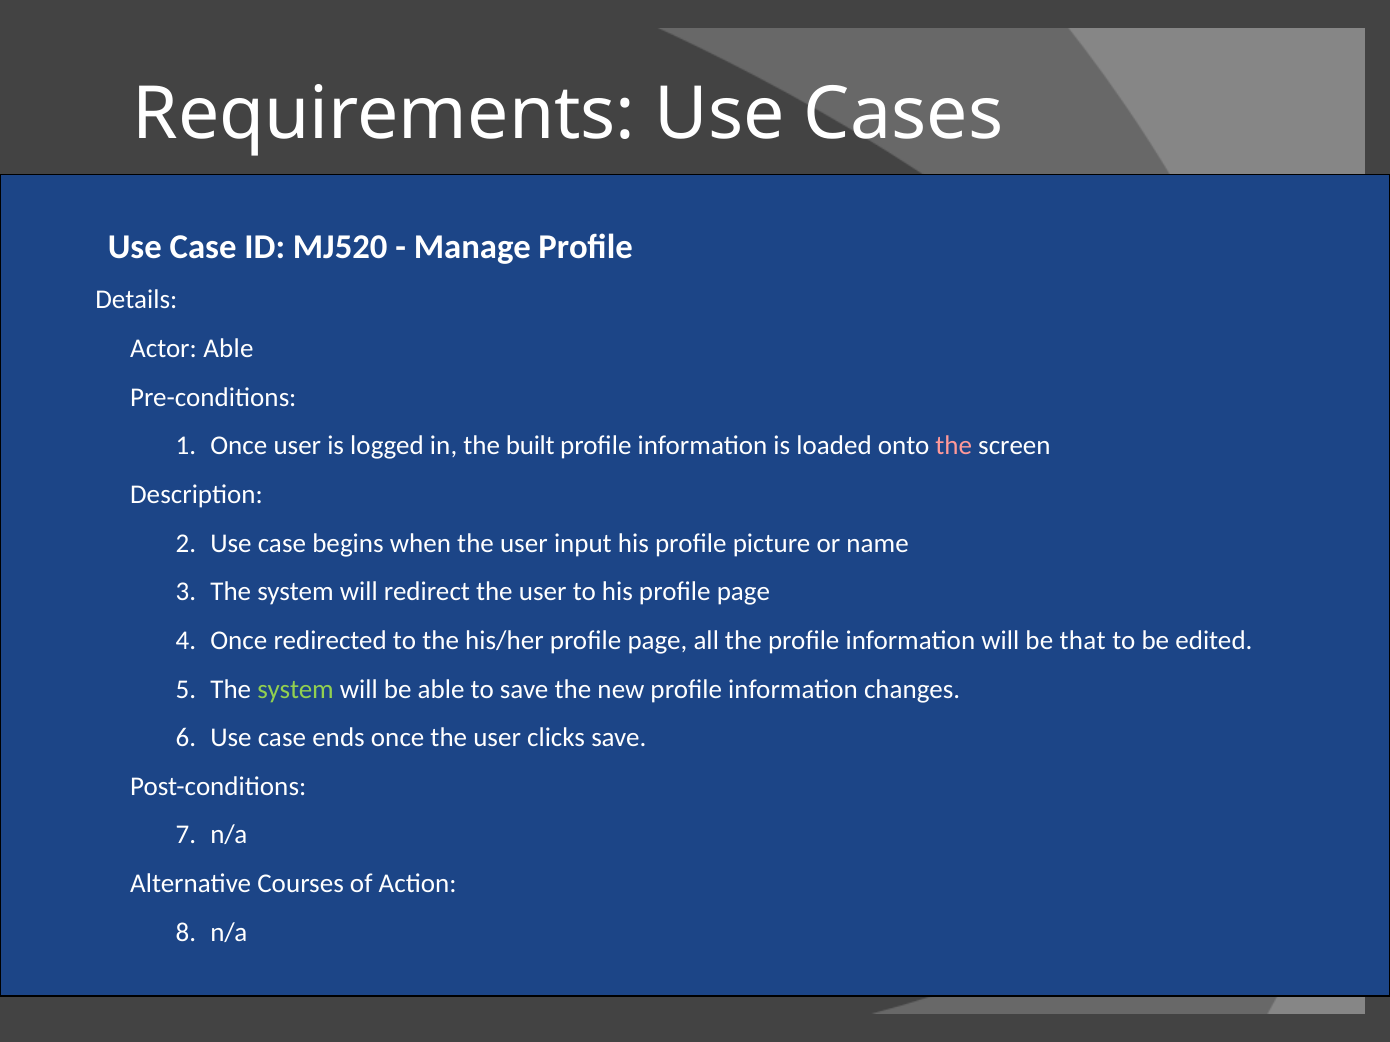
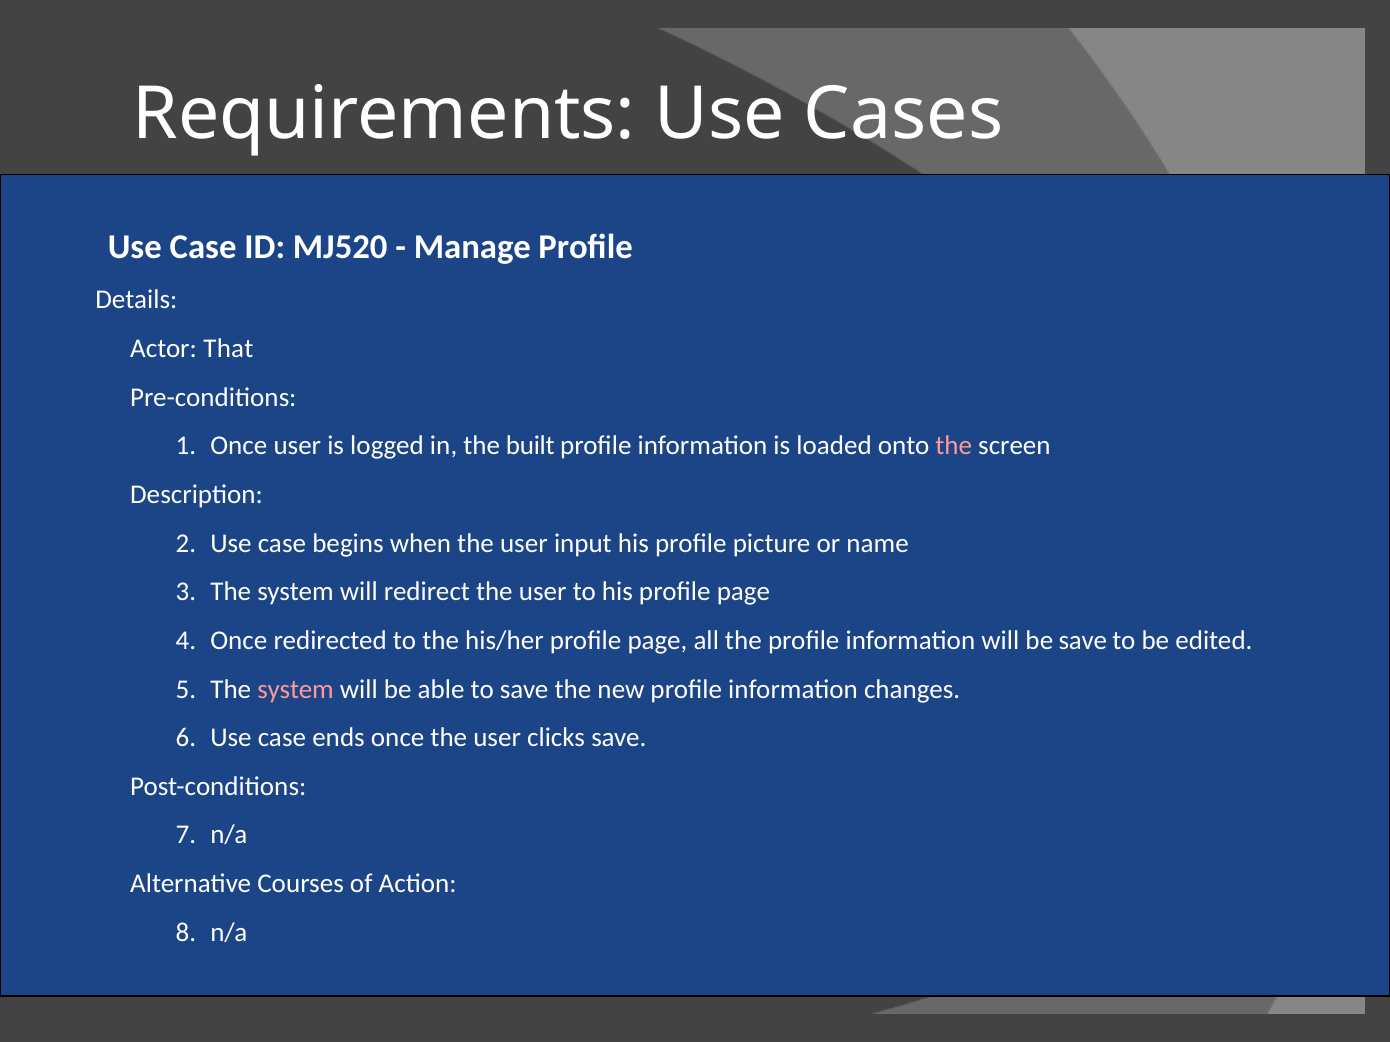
Actor Able: Able -> That
be that: that -> save
system at (296, 689) colour: light green -> pink
